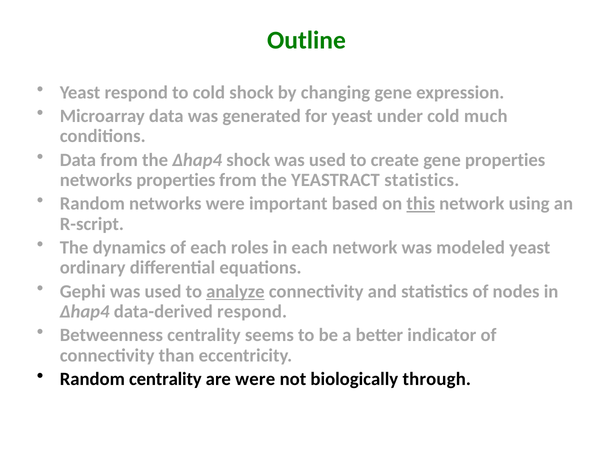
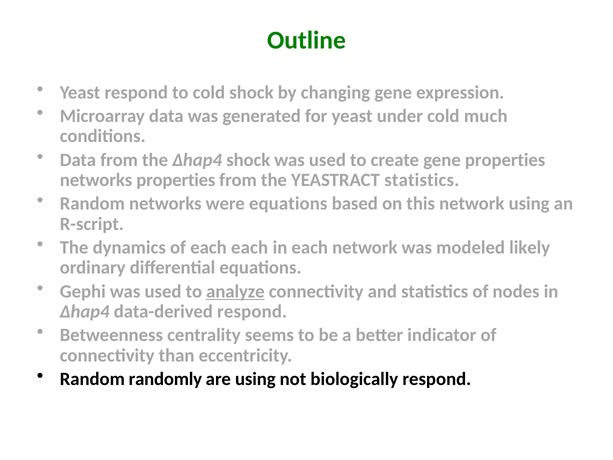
were important: important -> equations
this underline: present -> none
each roles: roles -> each
modeled yeast: yeast -> likely
Random centrality: centrality -> randomly
are were: were -> using
biologically through: through -> respond
